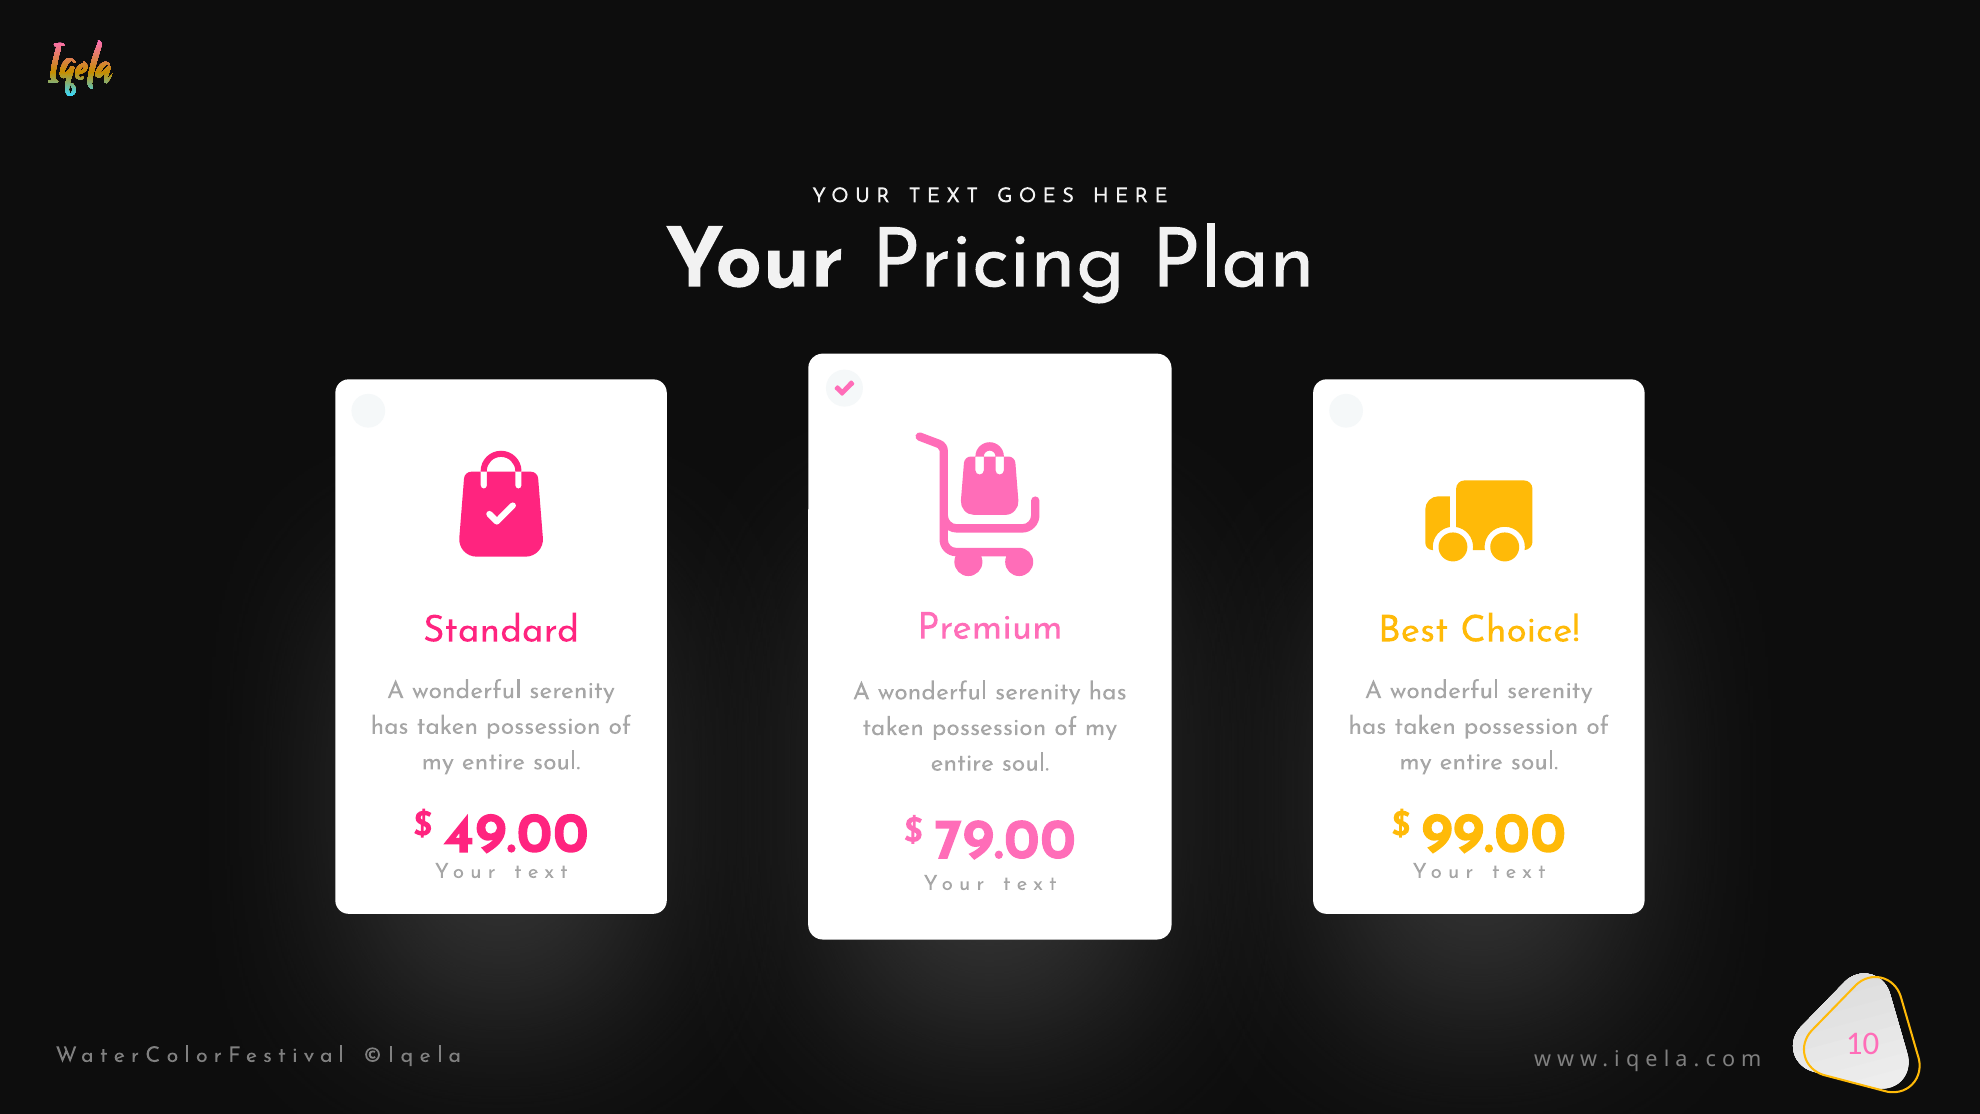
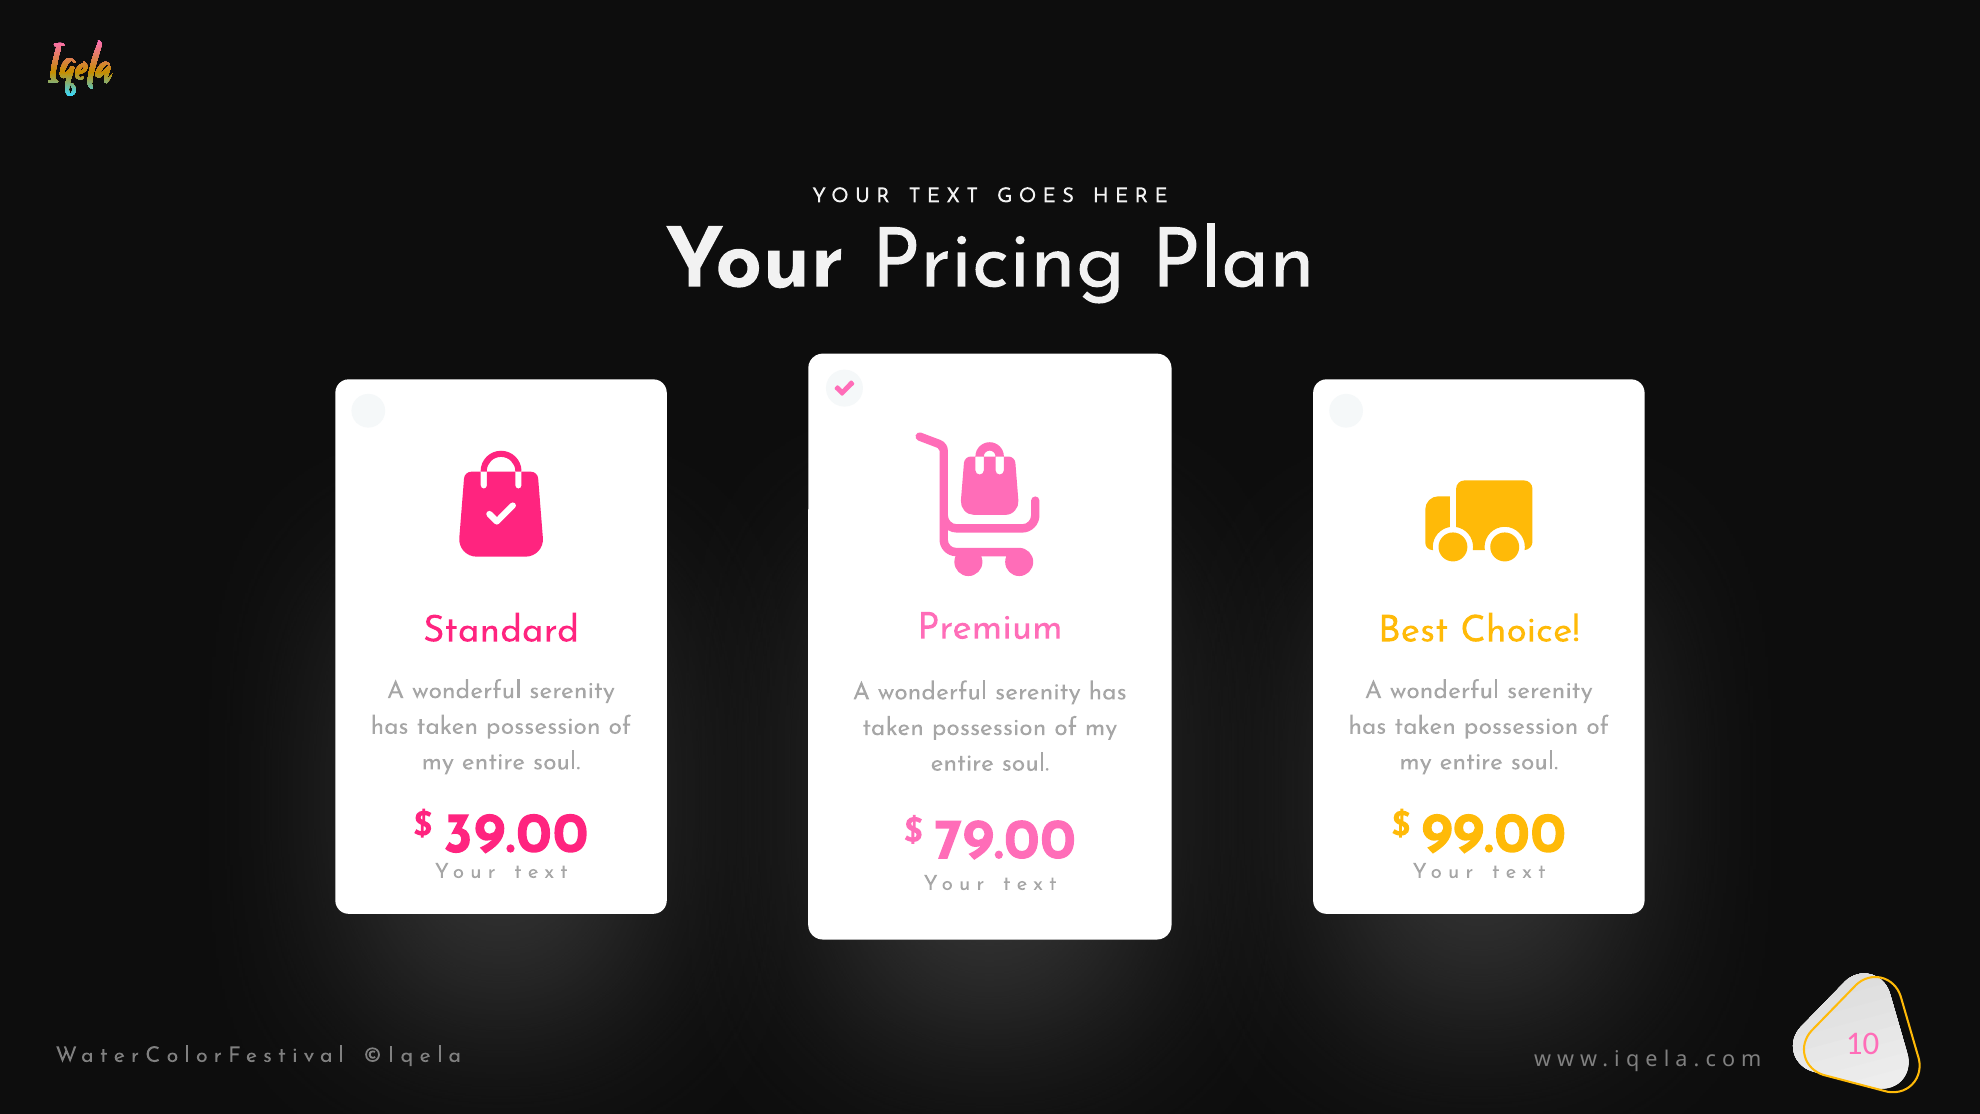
49.00: 49.00 -> 39.00
